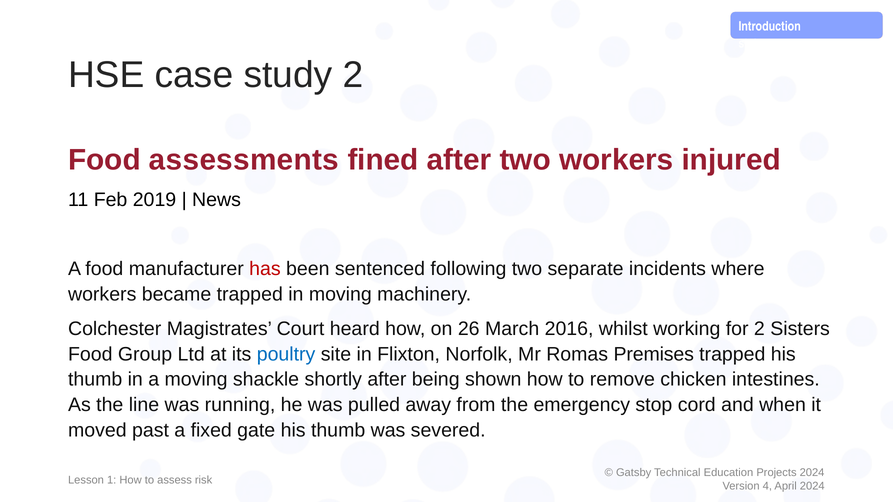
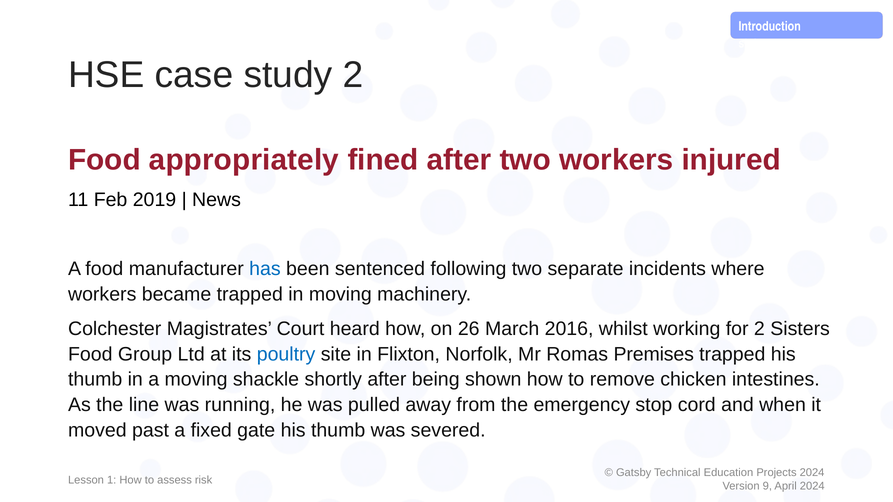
assessments: assessments -> appropriately
has colour: red -> blue
4: 4 -> 9
